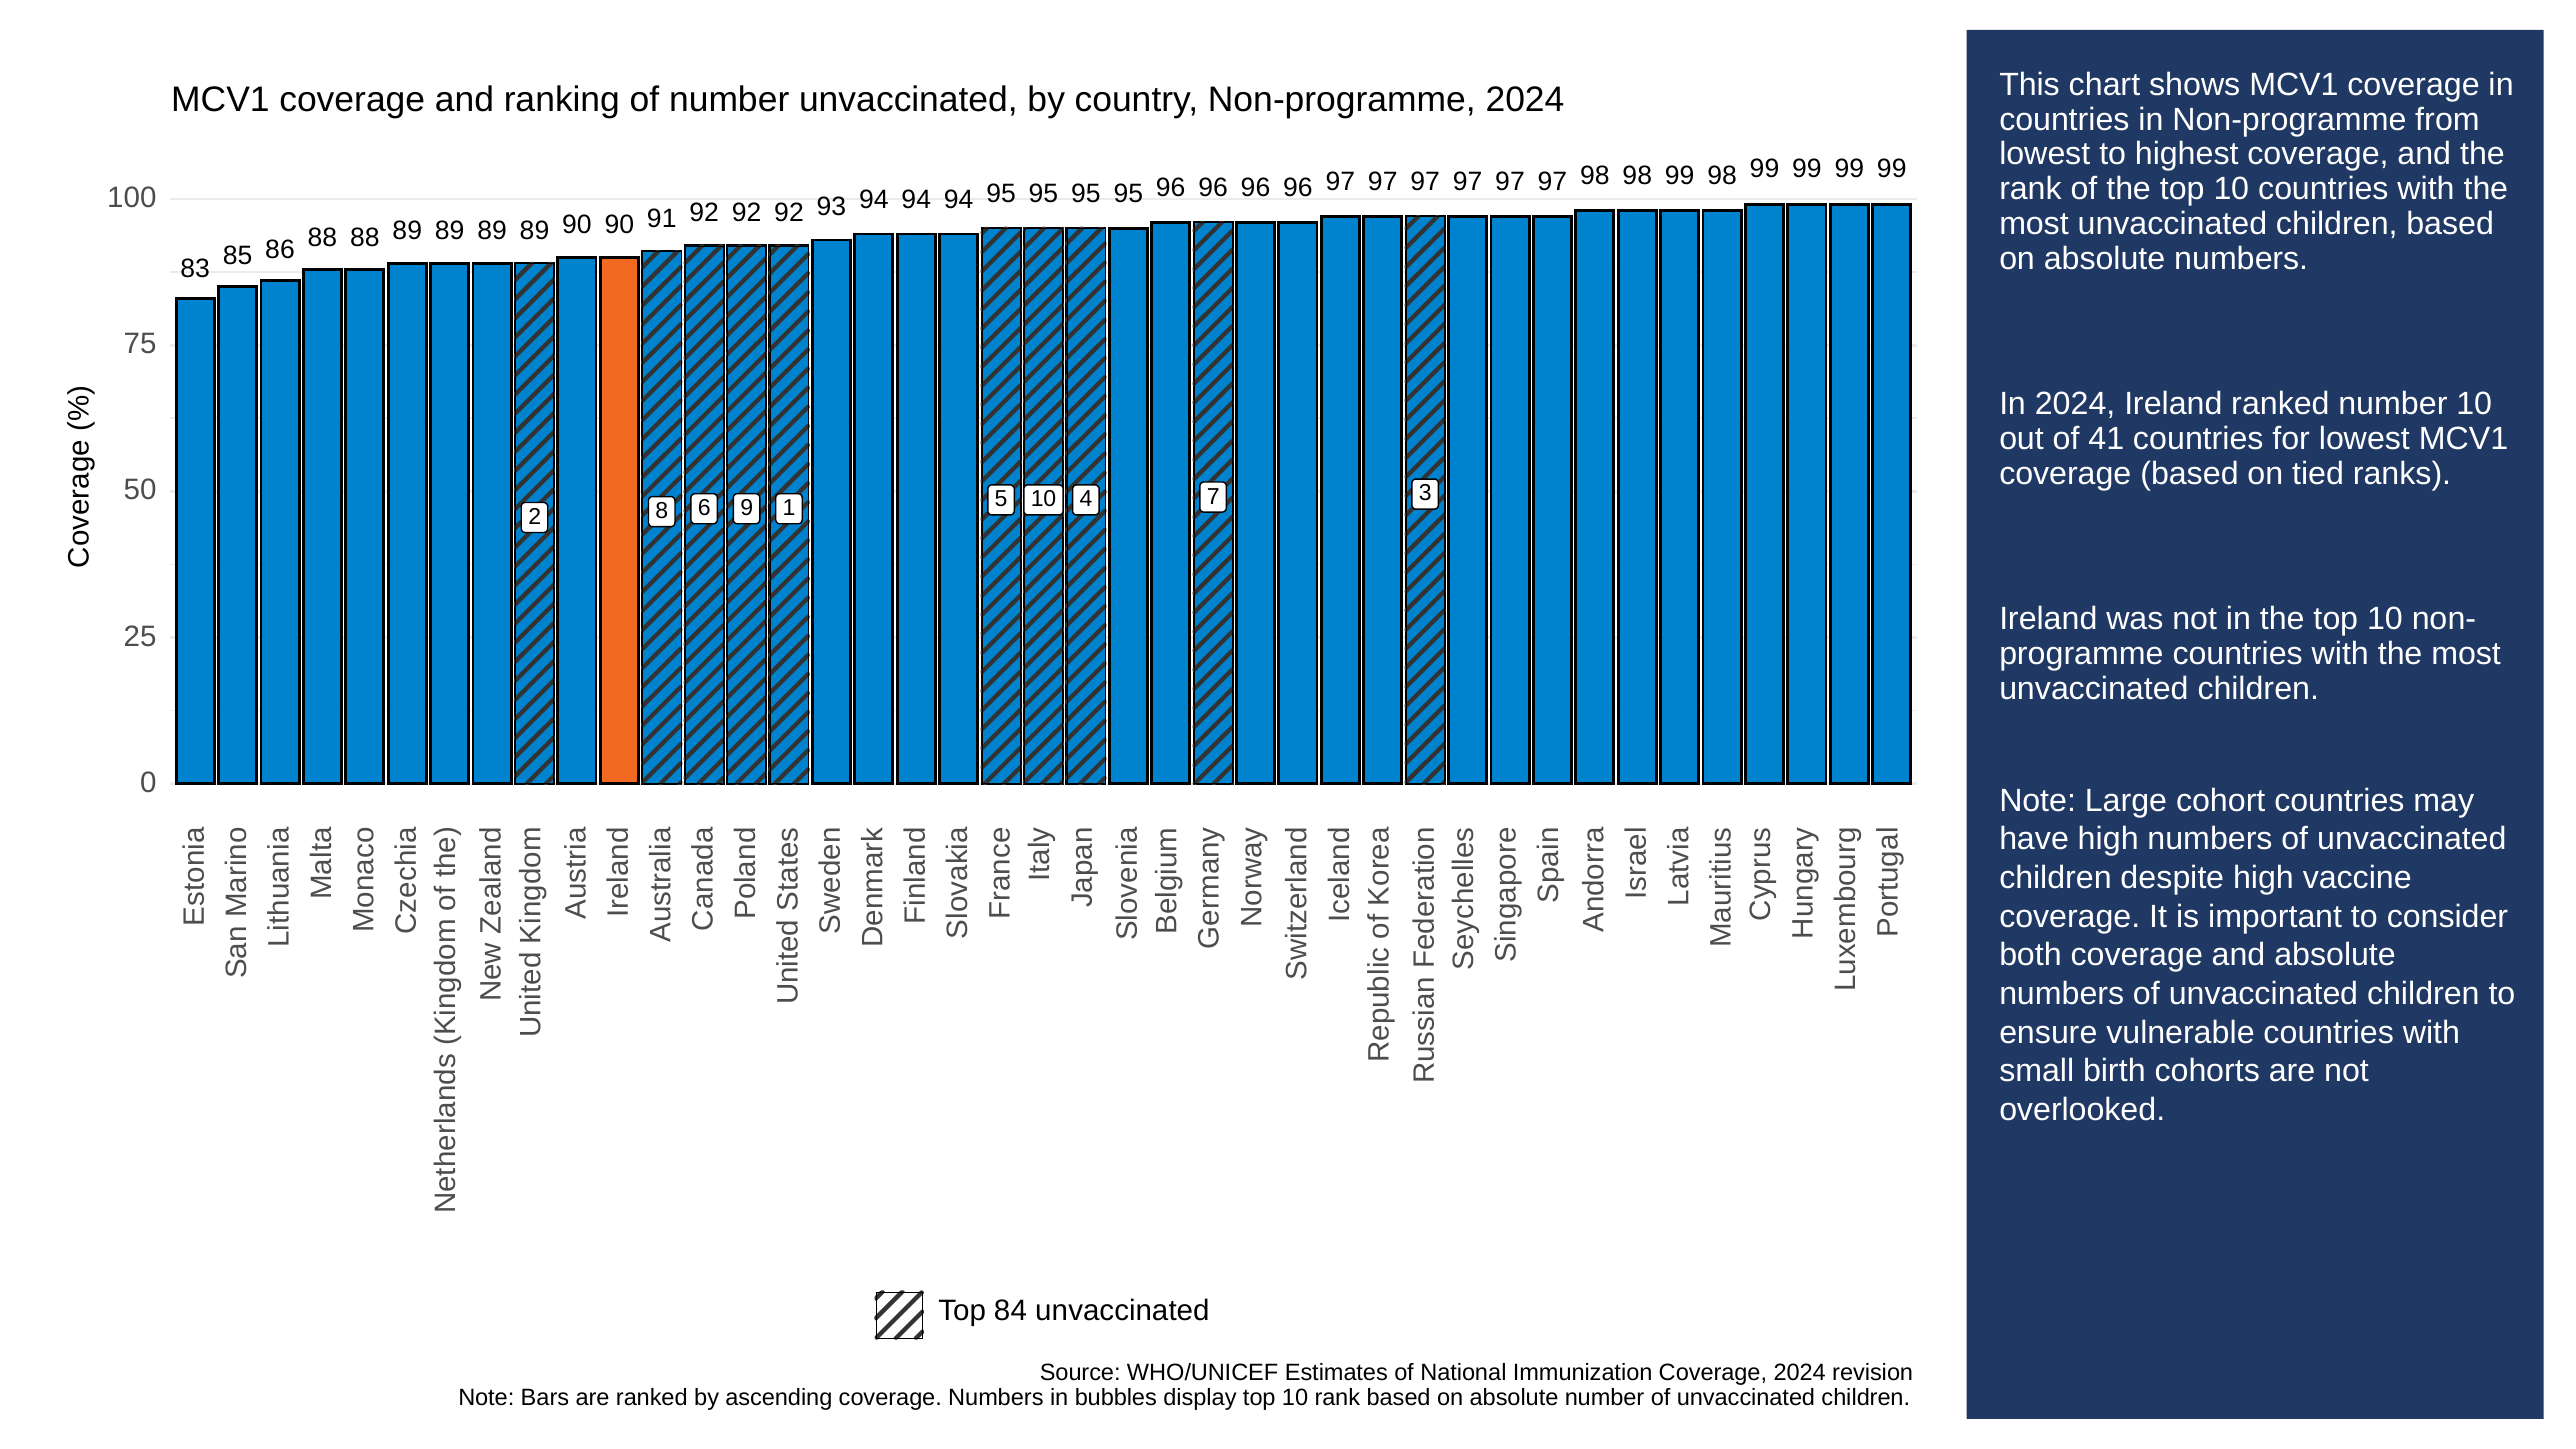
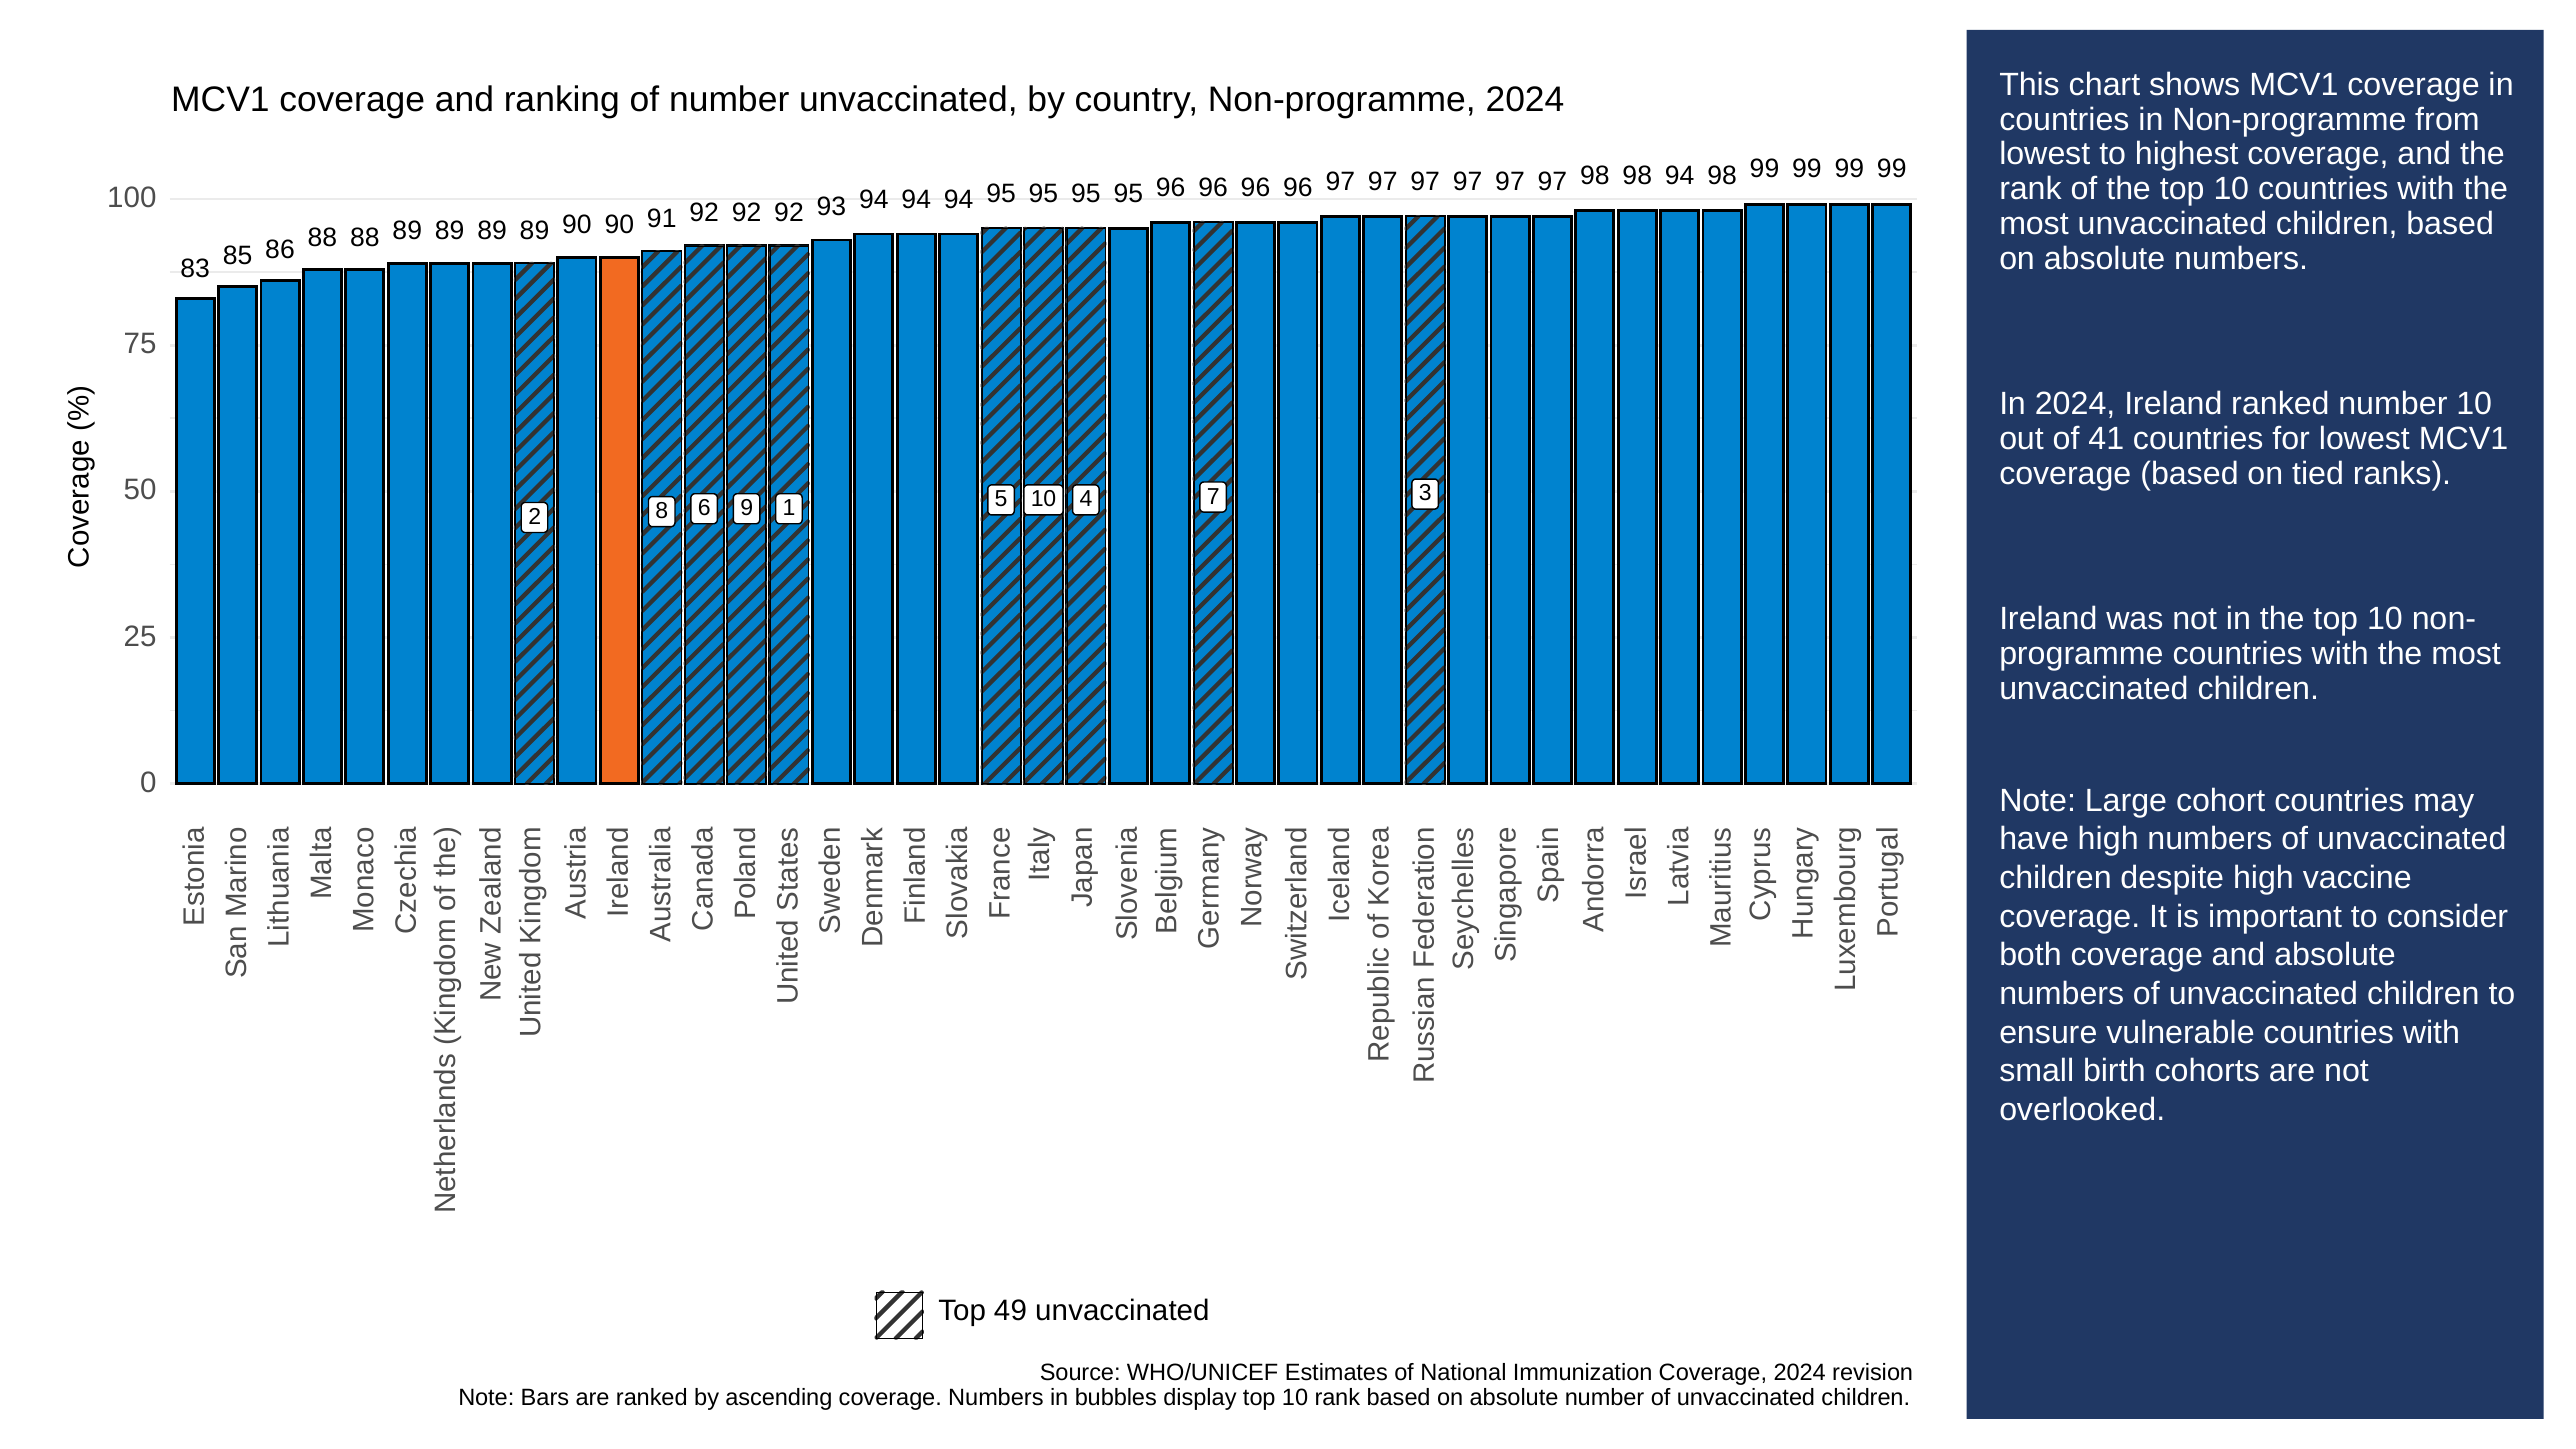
97 98 99: 99 -> 94
84: 84 -> 49
